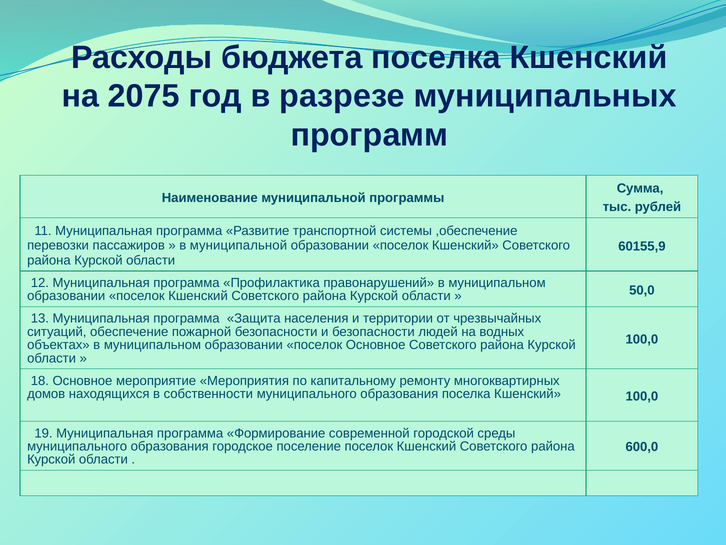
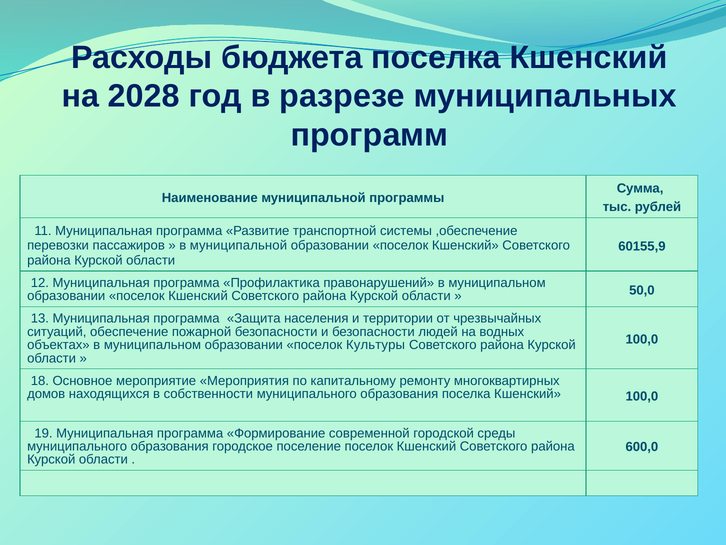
2075: 2075 -> 2028
поселок Основное: Основное -> Культуры
